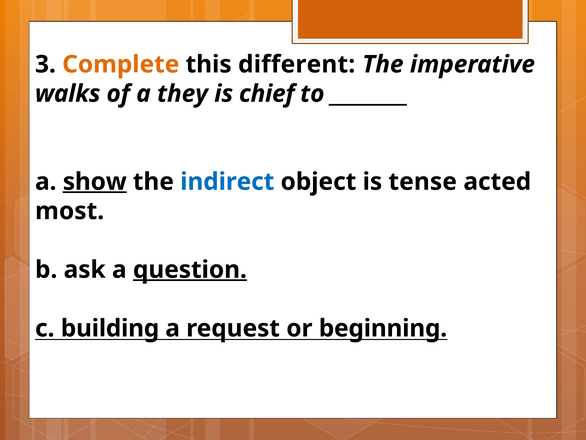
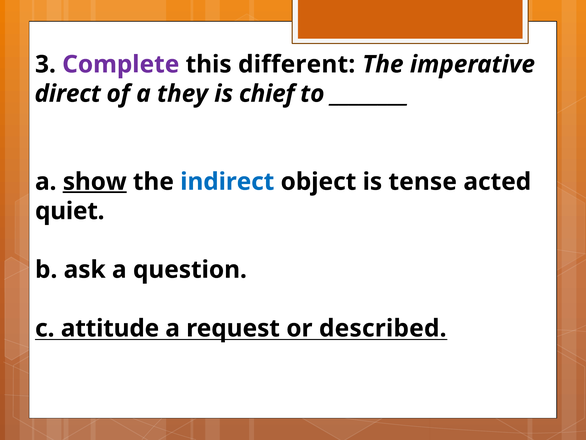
Complete colour: orange -> purple
walks: walks -> direct
most: most -> quiet
question underline: present -> none
building: building -> attitude
beginning: beginning -> described
